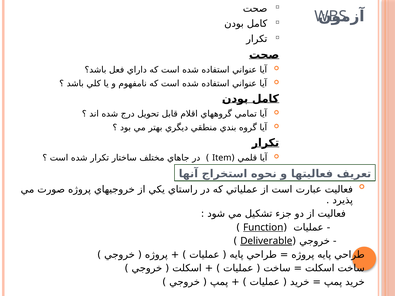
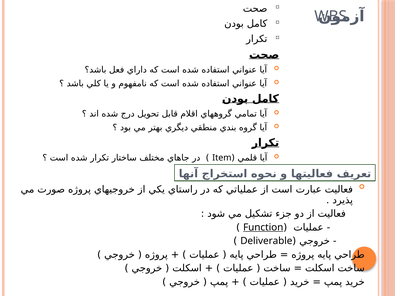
Deliverable underline: present -> none
